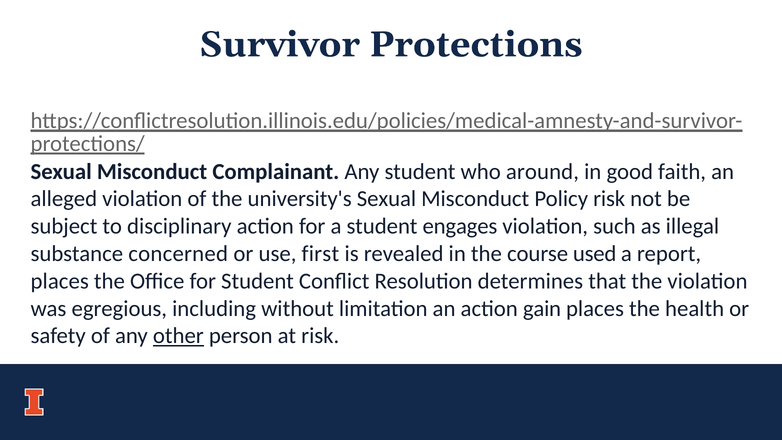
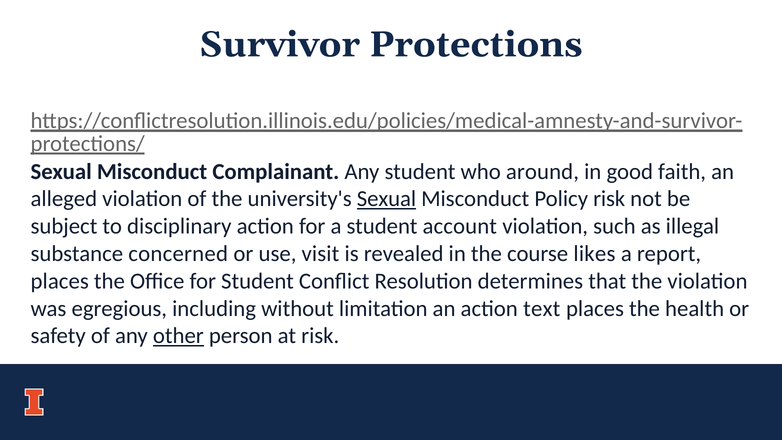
Sexual at (386, 199) underline: none -> present
engages: engages -> account
first: first -> visit
used: used -> likes
gain: gain -> text
